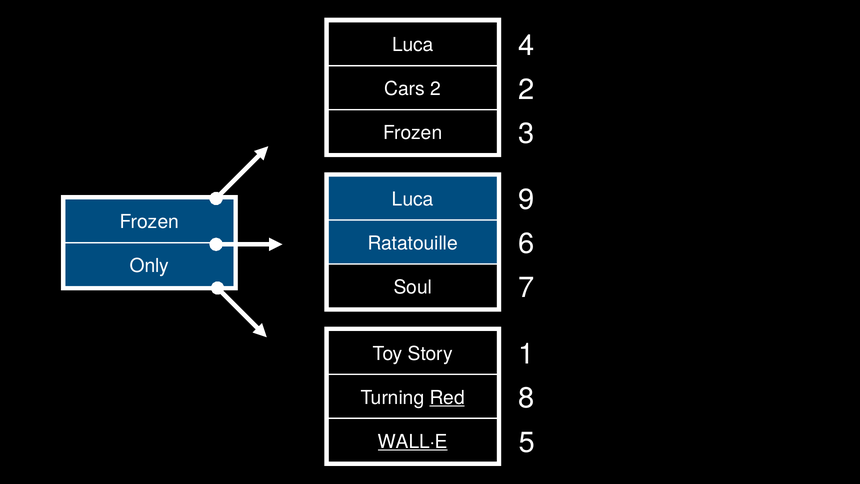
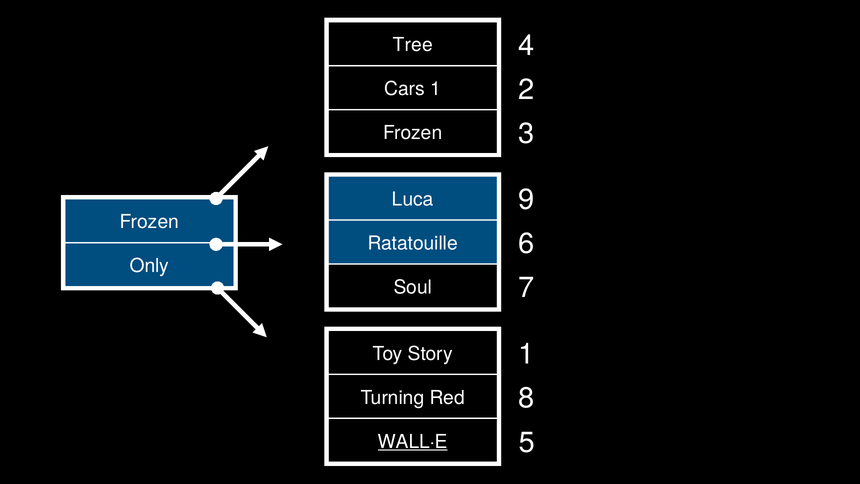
Luca at (413, 45): Luca -> Tree
Cars 2: 2 -> 1
Red underline: present -> none
